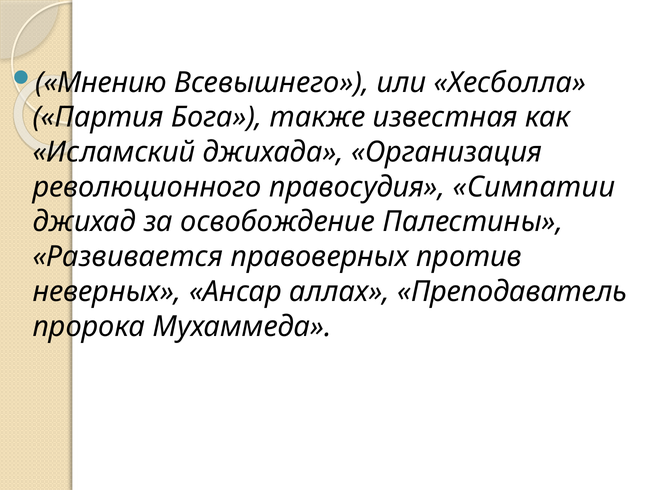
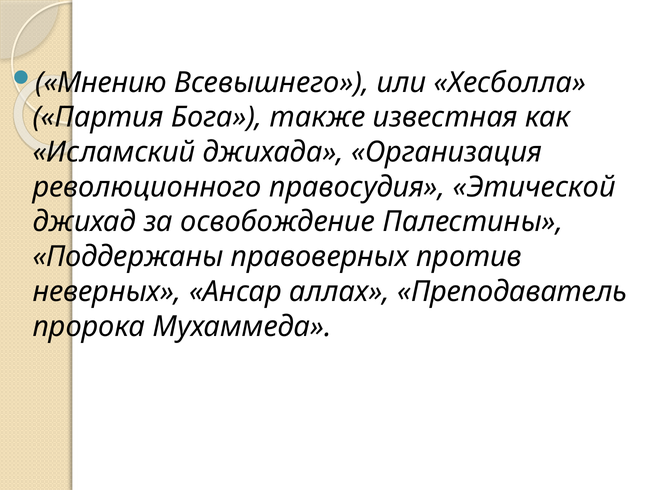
Симпатии: Симпатии -> Этической
Развивается: Развивается -> Поддержаны
